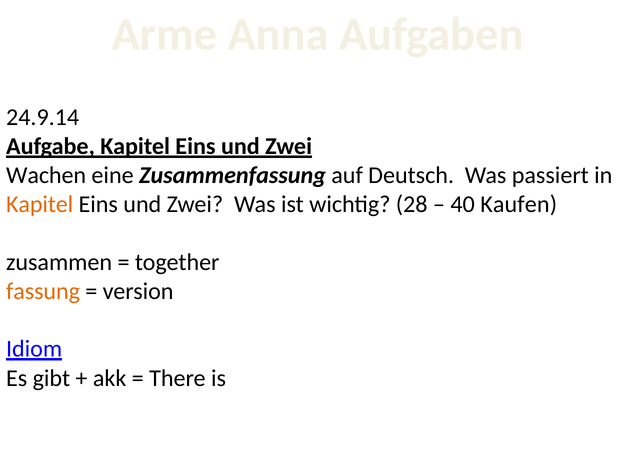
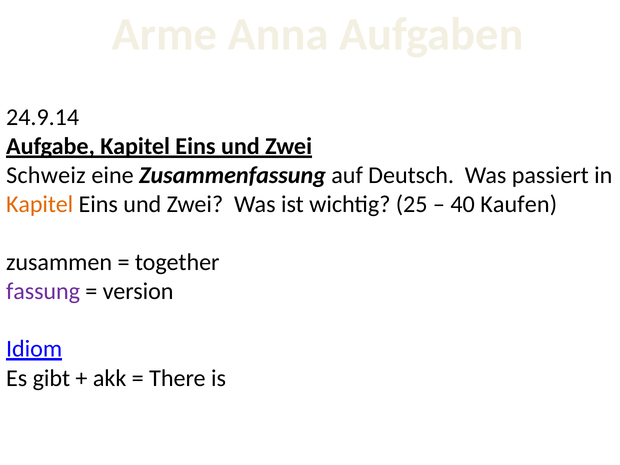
Wachen: Wachen -> Schweiz
28: 28 -> 25
fassung colour: orange -> purple
